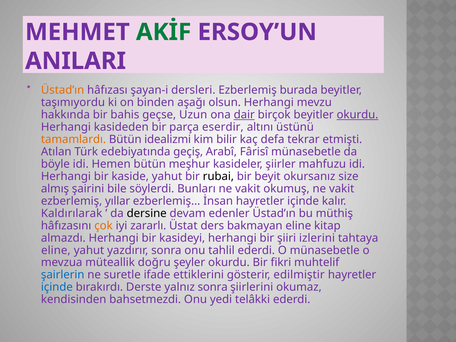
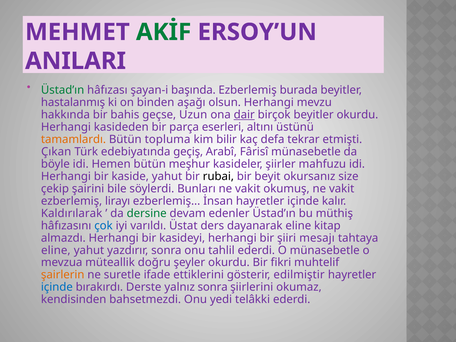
Üstad’ın at (63, 90) colour: orange -> green
dersleri: dersleri -> başında
taşımıyordu: taşımıyordu -> hastalanmış
okurdu at (357, 115) underline: present -> none
eserdir: eserdir -> eserleri
idealizmi: idealizmi -> topluma
Atılan: Atılan -> Çıkan
almış: almış -> çekip
yıllar: yıllar -> lirayı
dersine colour: black -> green
çok colour: orange -> blue
zararlı: zararlı -> varıldı
bakmayan: bakmayan -> dayanarak
izlerini: izlerini -> mesajı
şairlerin colour: blue -> orange
